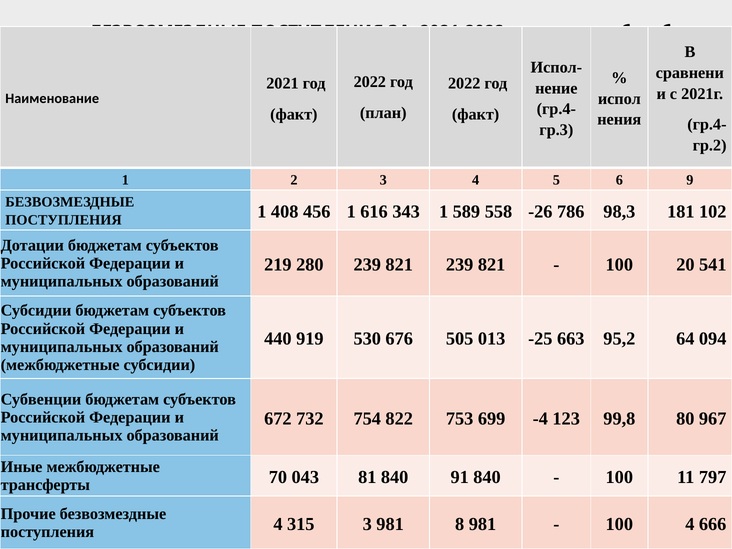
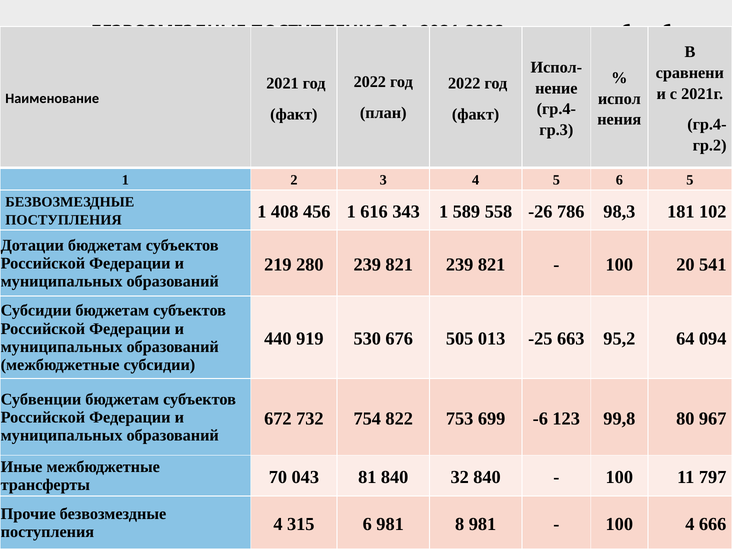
6 9: 9 -> 5
-4: -4 -> -6
91: 91 -> 32
315 3: 3 -> 6
